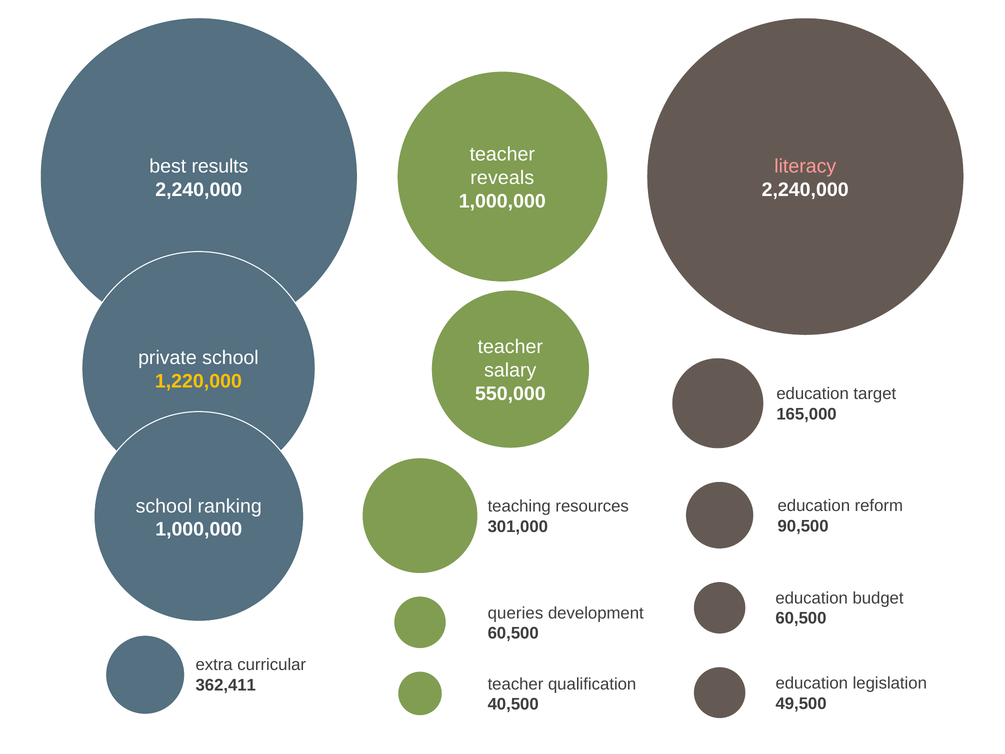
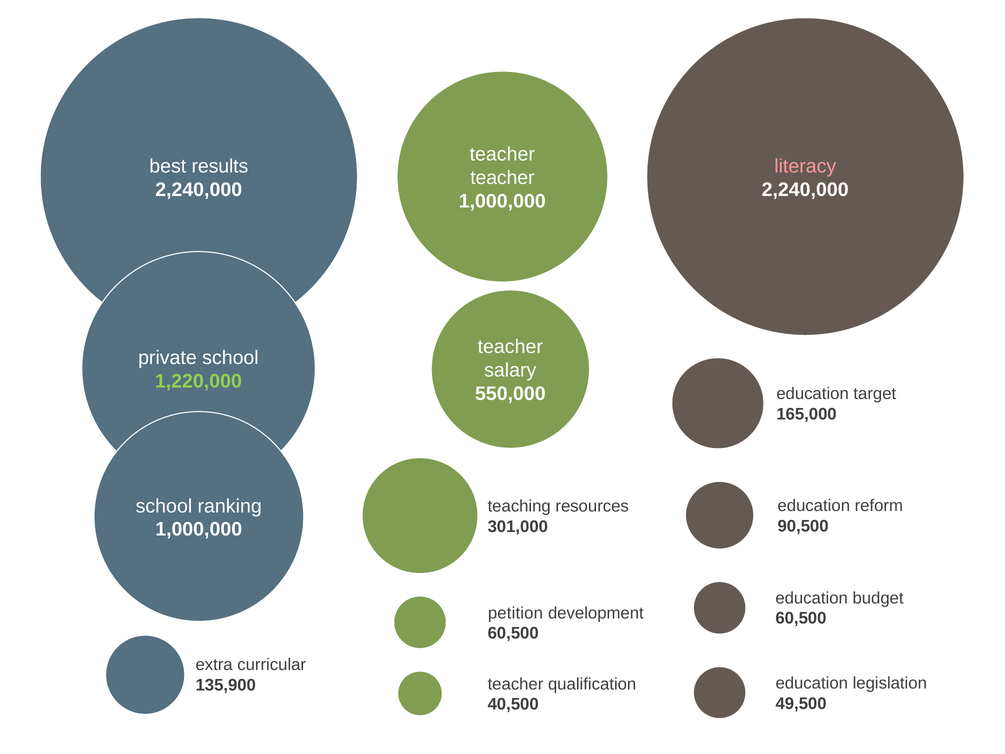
reveals at (502, 178): reveals -> teacher
1,220,000 colour: yellow -> light green
queries: queries -> petition
362,411: 362,411 -> 135,900
